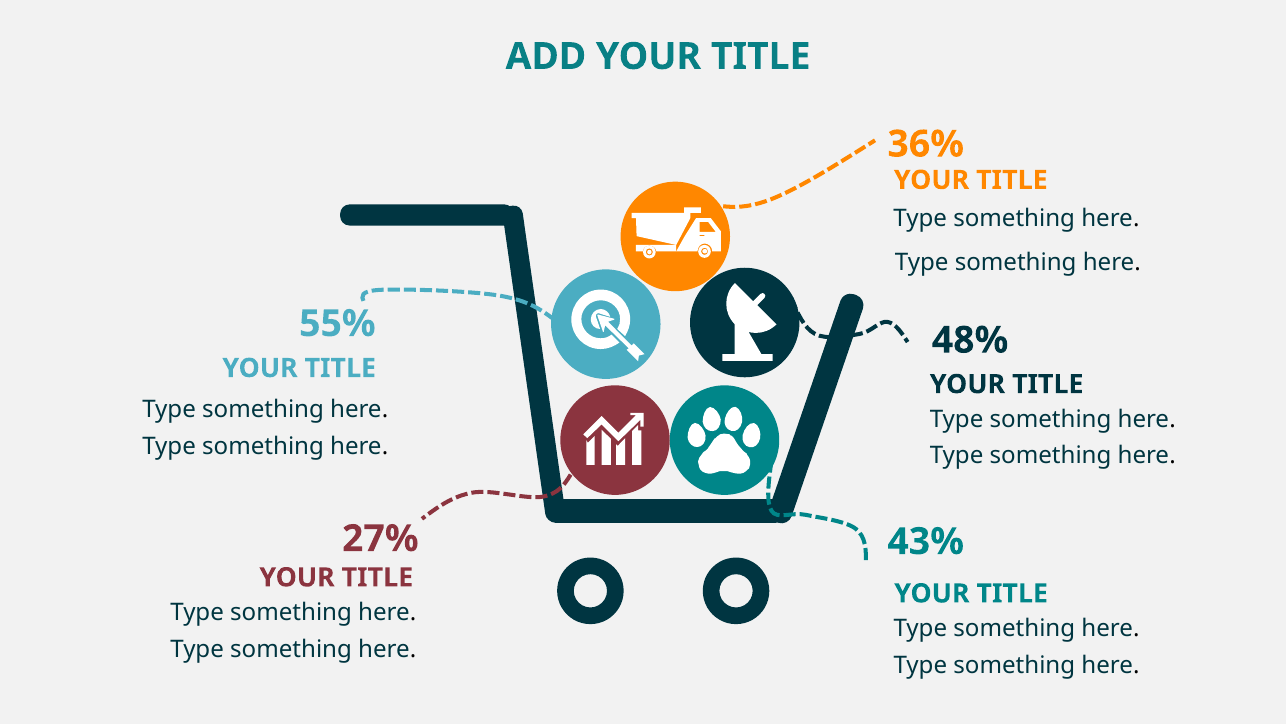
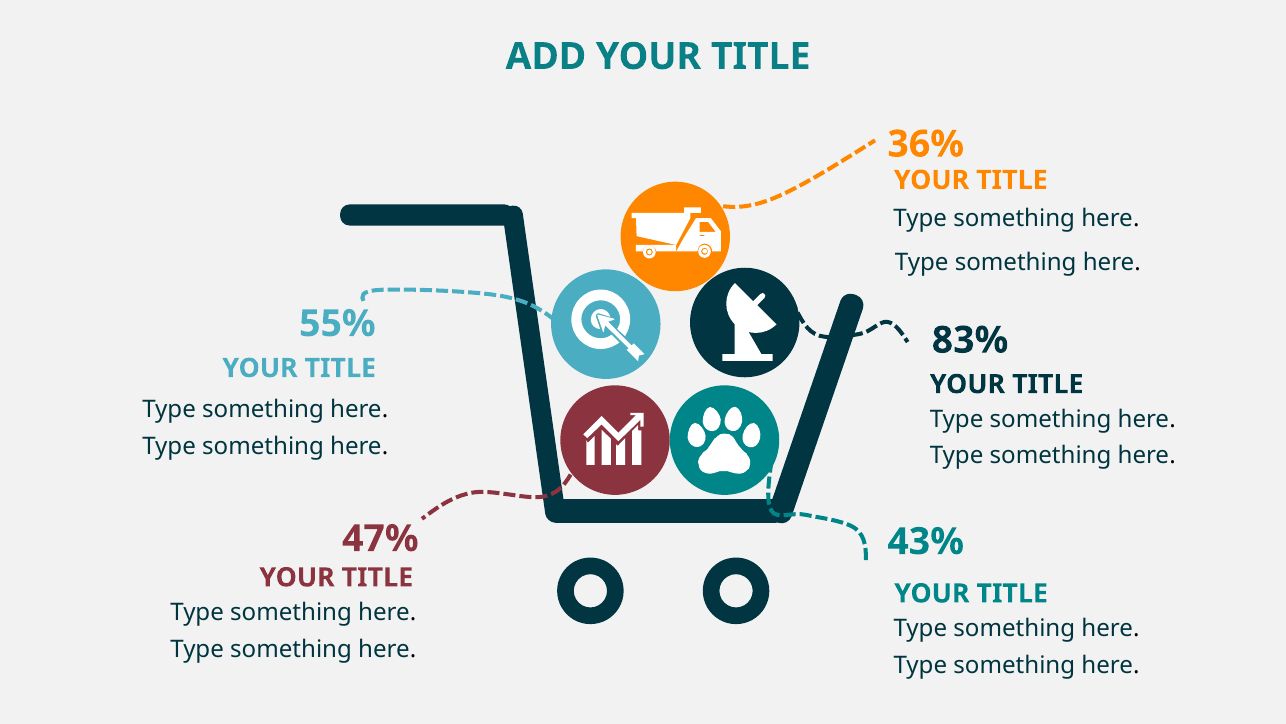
48%: 48% -> 83%
27%: 27% -> 47%
